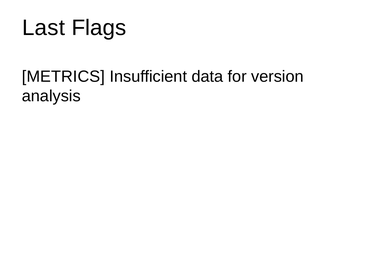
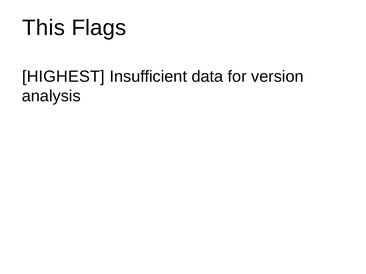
Last: Last -> This
METRICS: METRICS -> HIGHEST
